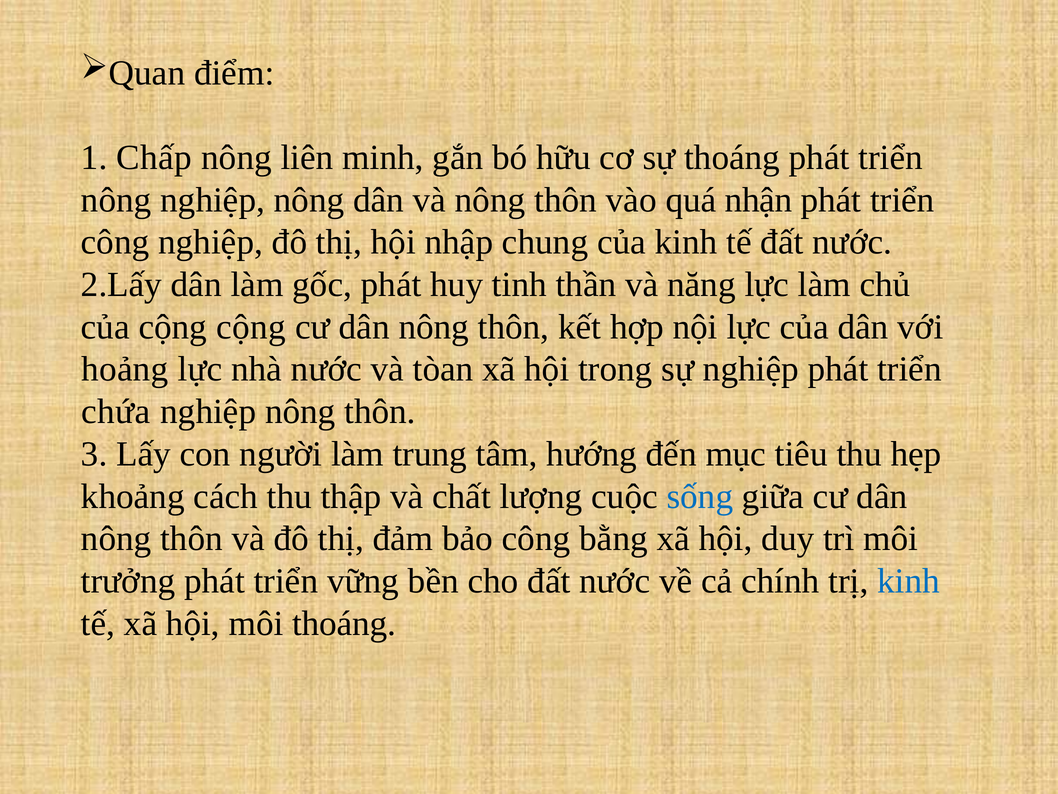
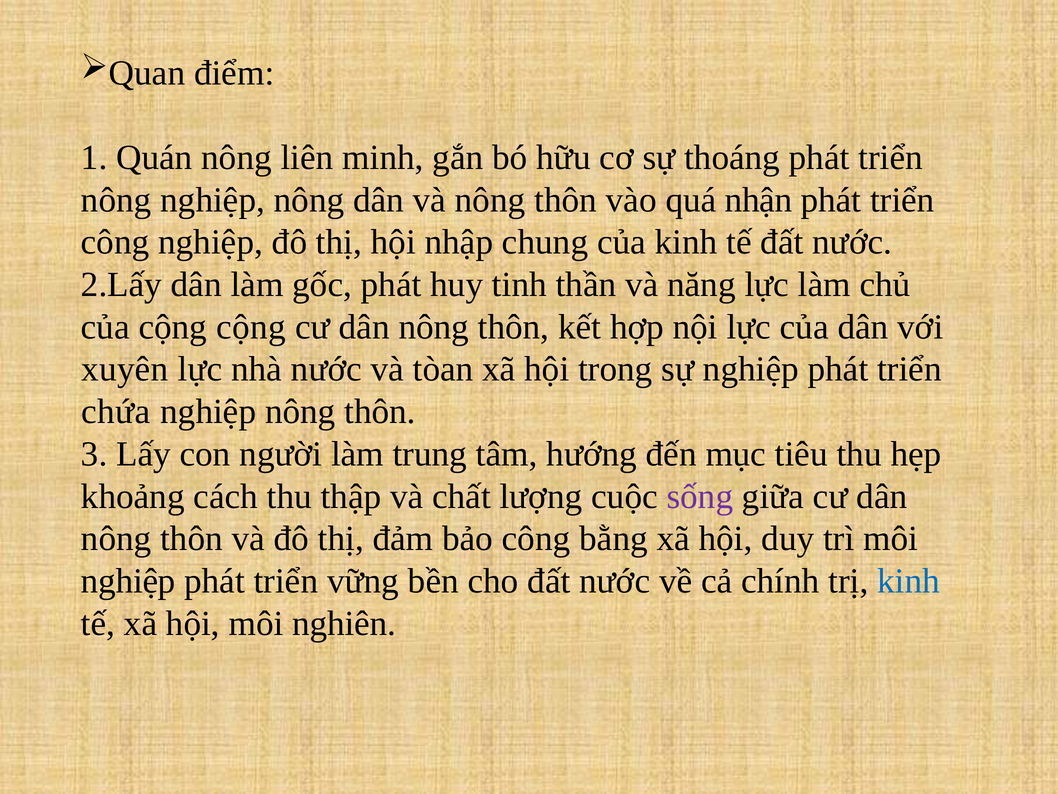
Chấp: Chấp -> Quán
hoảng: hoảng -> xuyên
sống colour: blue -> purple
trưởng at (128, 581): trưởng -> nghiệp
môi thoáng: thoáng -> nghiên
